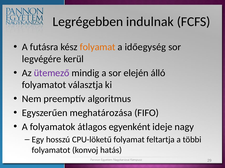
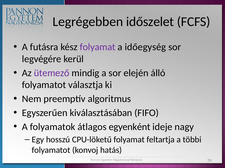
indulnak: indulnak -> időszelet
folyamat at (98, 47) colour: orange -> purple
meghatározása: meghatározása -> kiválasztásában
